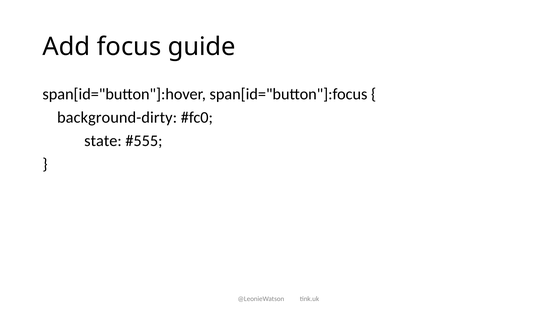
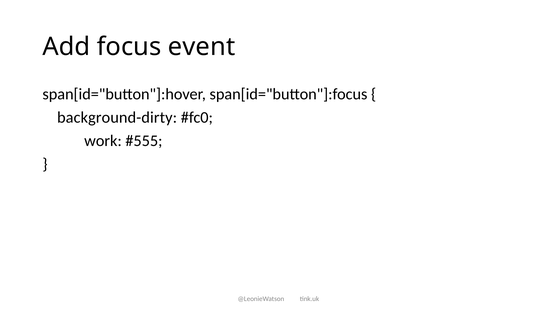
guide: guide -> event
state: state -> work
